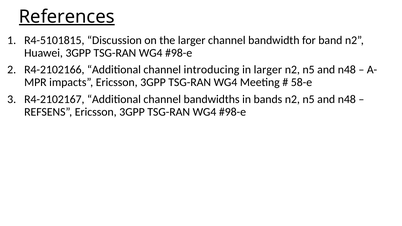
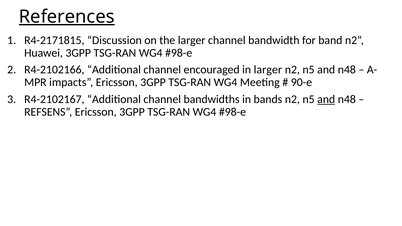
R4-5101815: R4-5101815 -> R4-2171815
introducing: introducing -> encouraged
58-e: 58-e -> 90-e
and at (326, 99) underline: none -> present
